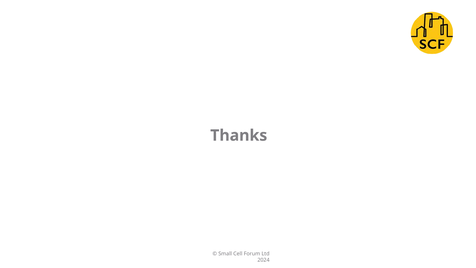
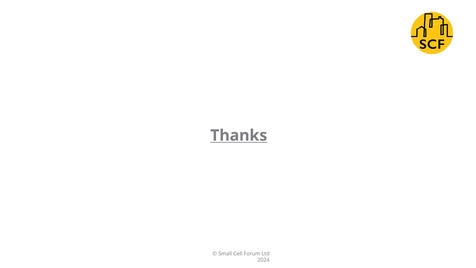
Thanks underline: none -> present
